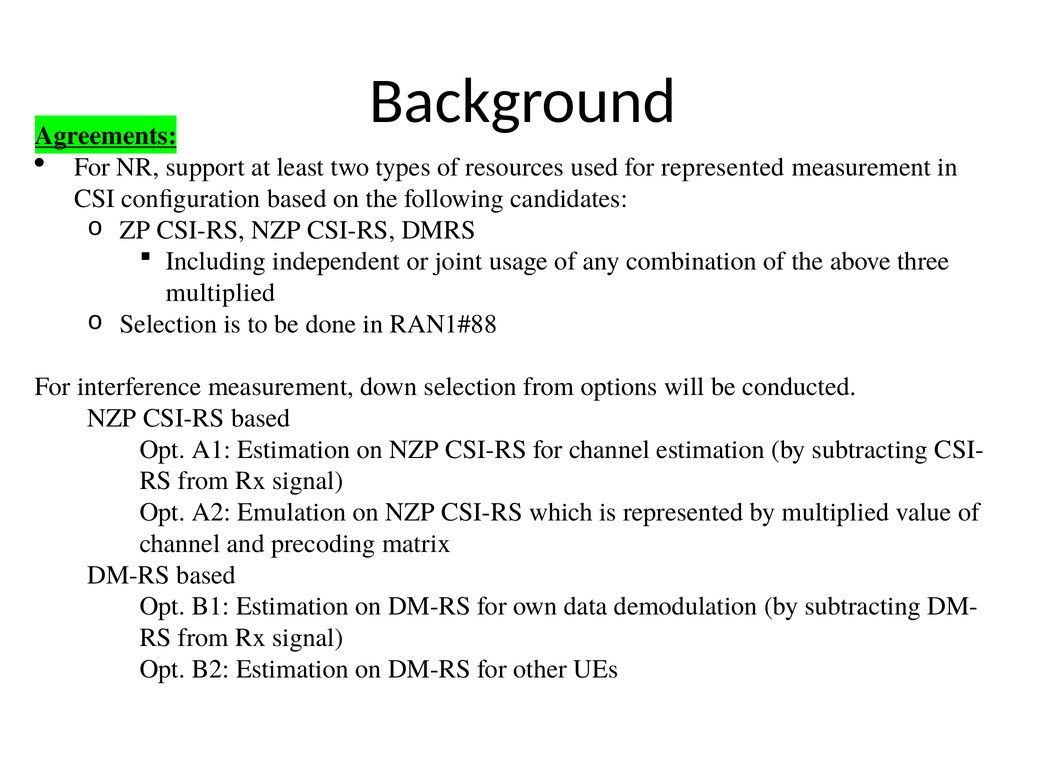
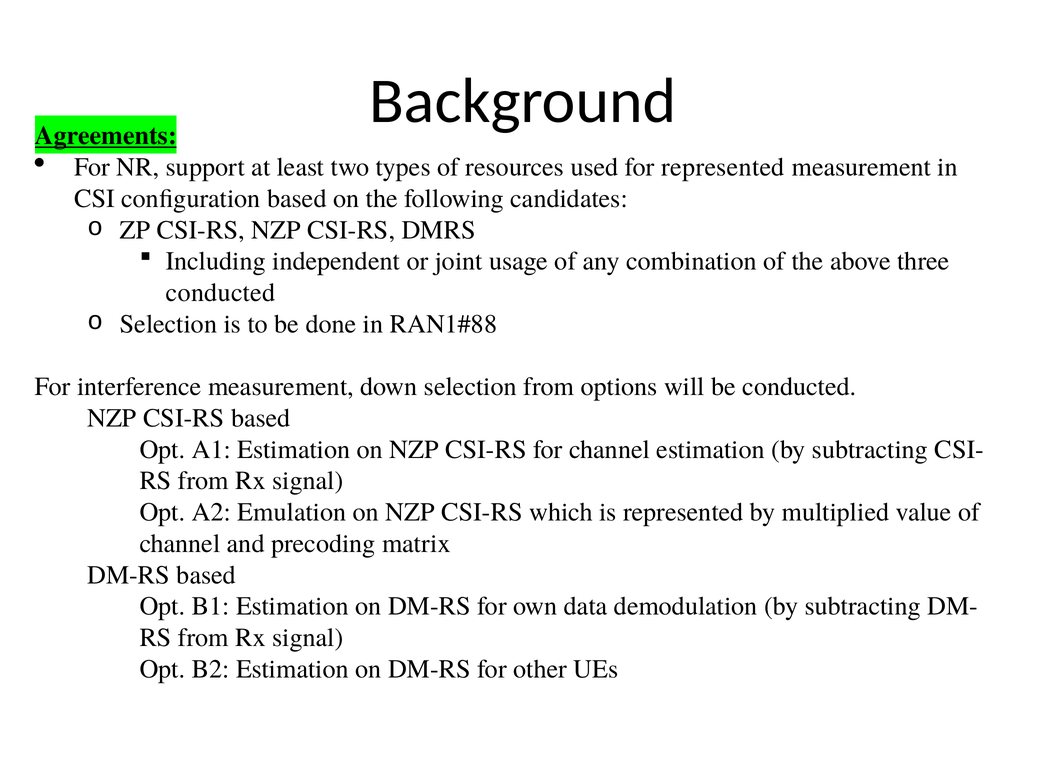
multiplied at (221, 293): multiplied -> conducted
